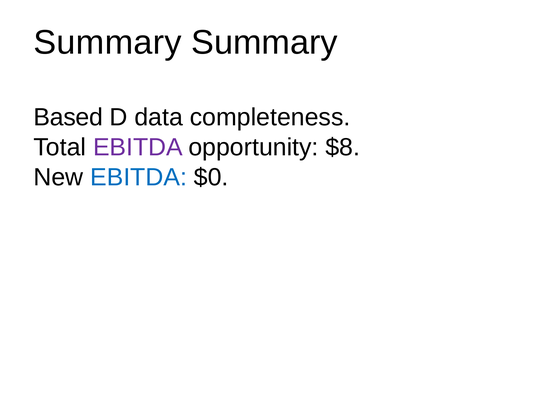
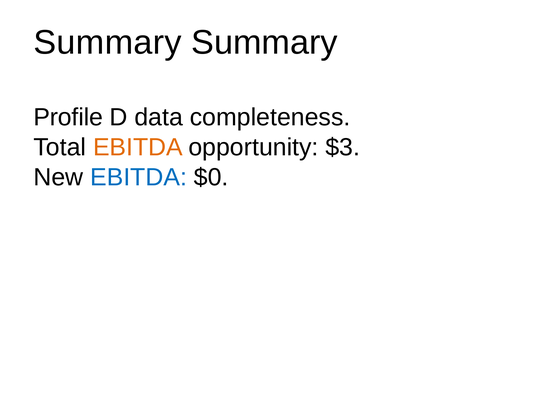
Based: Based -> Profile
EBITDA at (138, 147) colour: purple -> orange
$8: $8 -> $3
